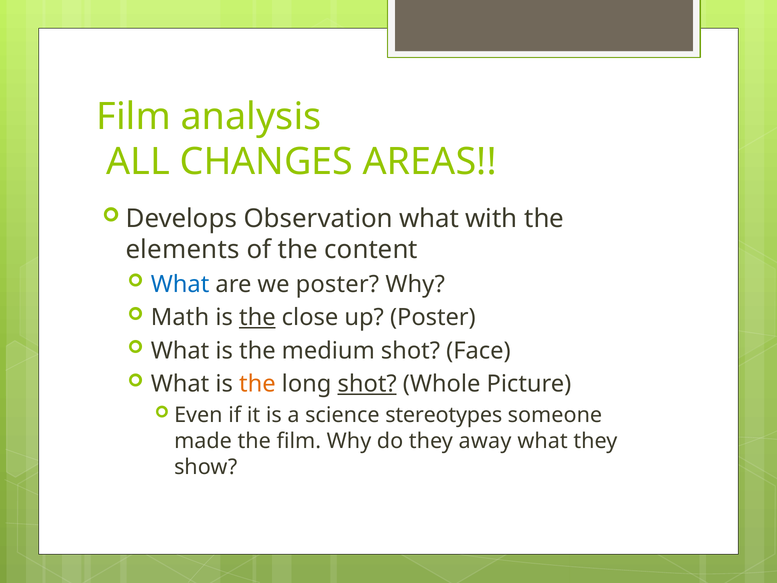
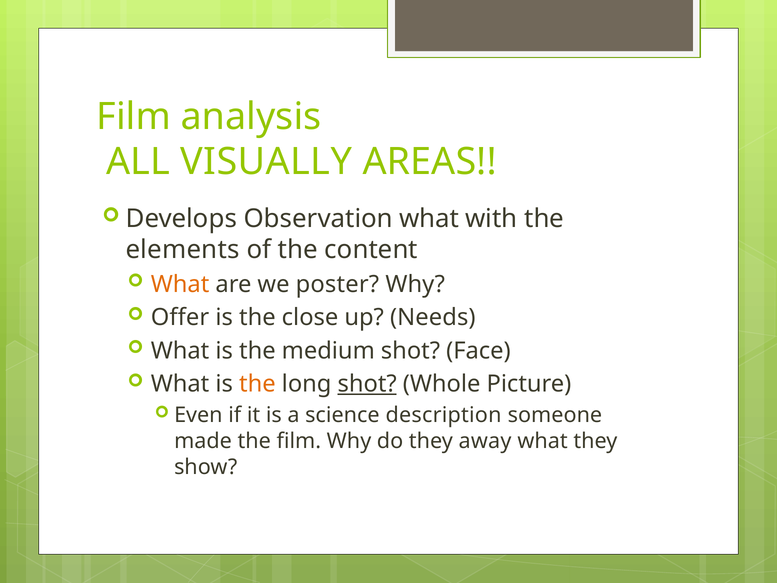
CHANGES: CHANGES -> VISUALLY
What at (180, 284) colour: blue -> orange
Math: Math -> Offer
the at (257, 317) underline: present -> none
up Poster: Poster -> Needs
stereotypes: stereotypes -> description
